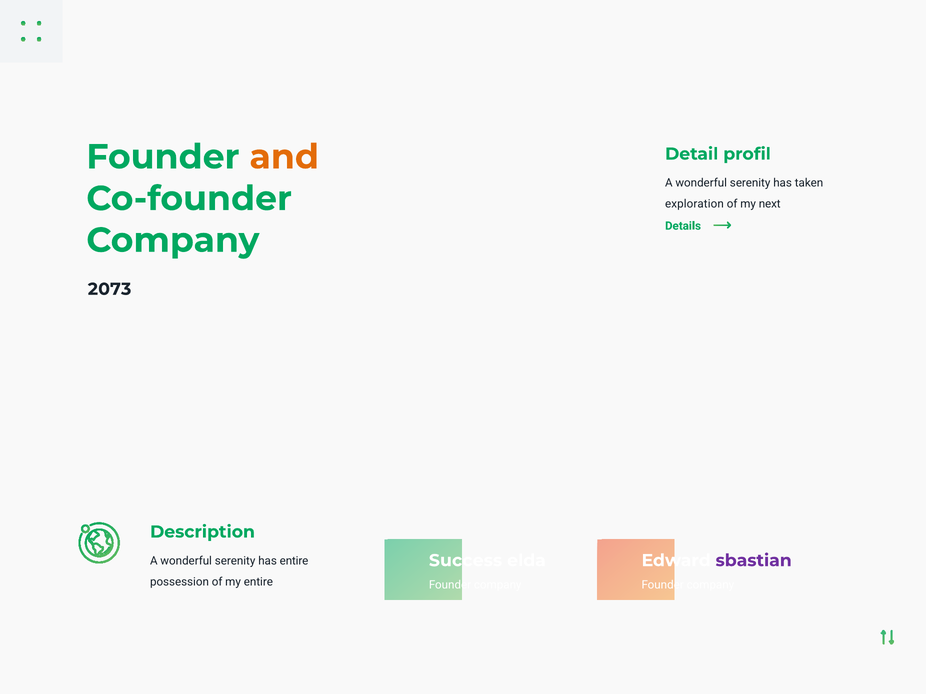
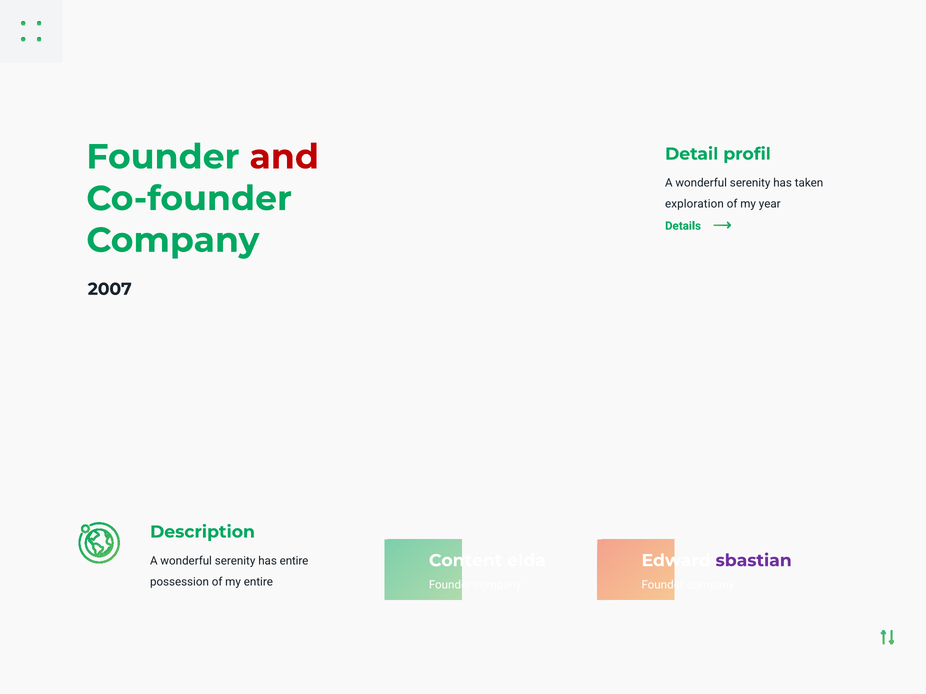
and colour: orange -> red
next: next -> year
2073: 2073 -> 2007
Success: Success -> Content
